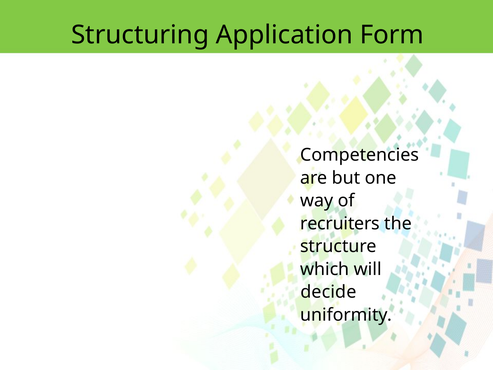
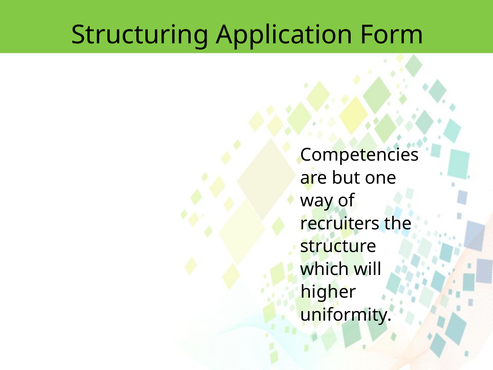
decide: decide -> higher
